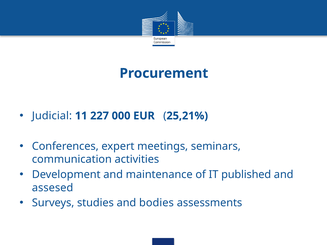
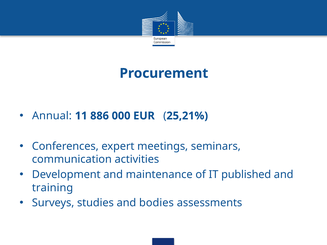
Judicial: Judicial -> Annual
227: 227 -> 886
assesed: assesed -> training
